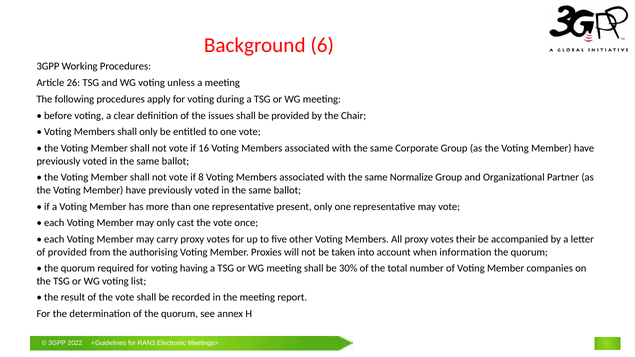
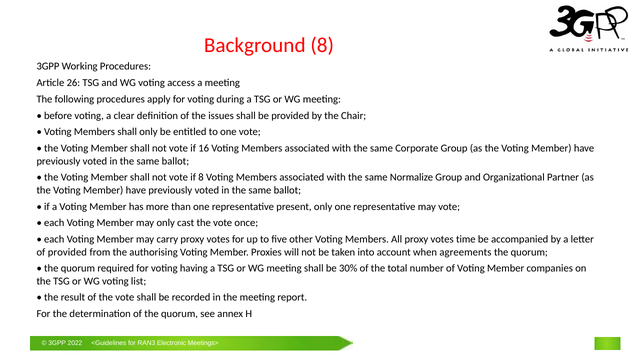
Background 6: 6 -> 8
unless: unless -> access
their: their -> time
information: information -> agreements
